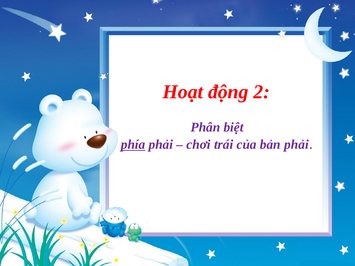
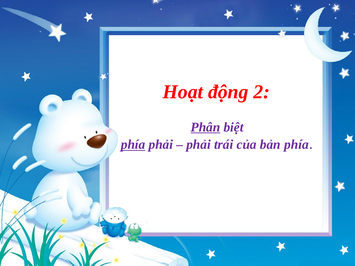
Phân underline: none -> present
chơi at (199, 145): chơi -> phải
bản phải: phải -> phía
